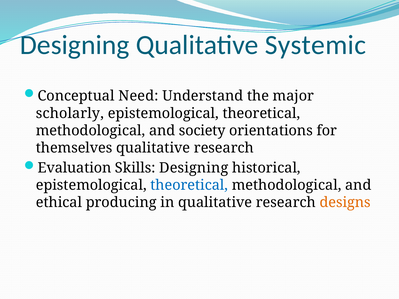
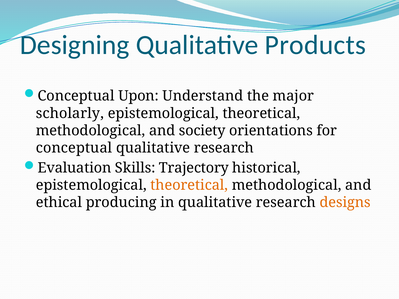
Systemic: Systemic -> Products
Need: Need -> Upon
themselves at (74, 148): themselves -> conceptual
Skills Designing: Designing -> Trajectory
theoretical at (189, 185) colour: blue -> orange
